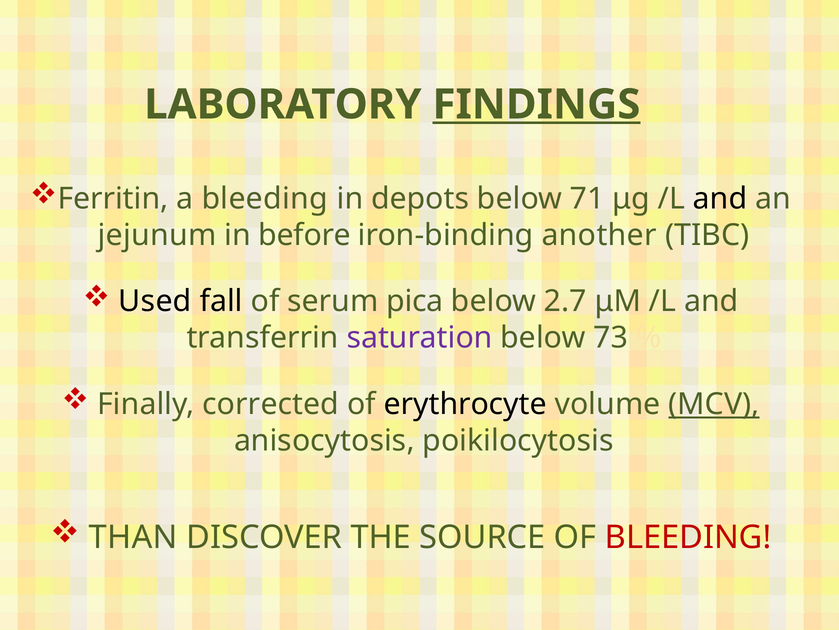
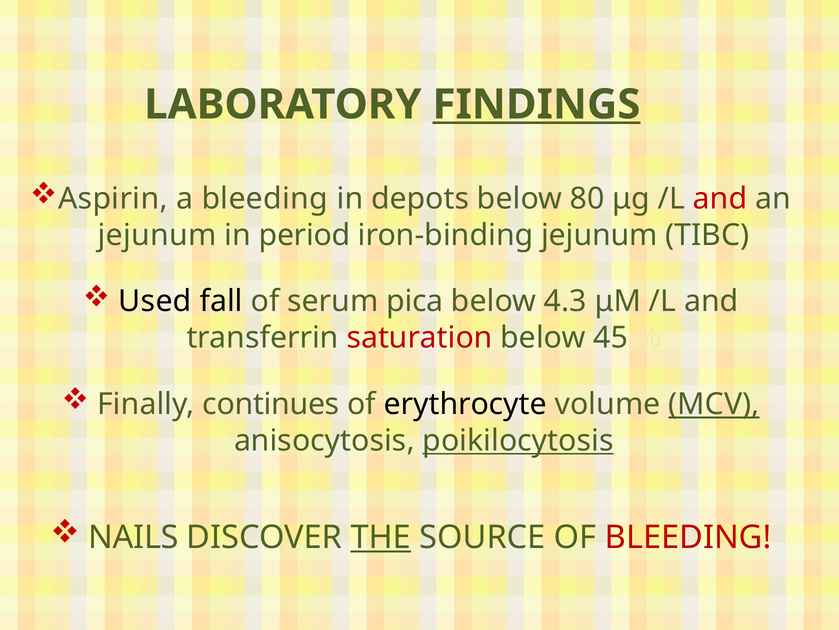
Ferritin: Ferritin -> Aspirin
71: 71 -> 80
and at (720, 198) colour: black -> red
before: before -> period
iron-binding another: another -> jejunum
2.7: 2.7 -> 4.3
saturation colour: purple -> red
73: 73 -> 45
corrected: corrected -> continues
poikilocytosis underline: none -> present
THAN: THAN -> NAILS
THE underline: none -> present
